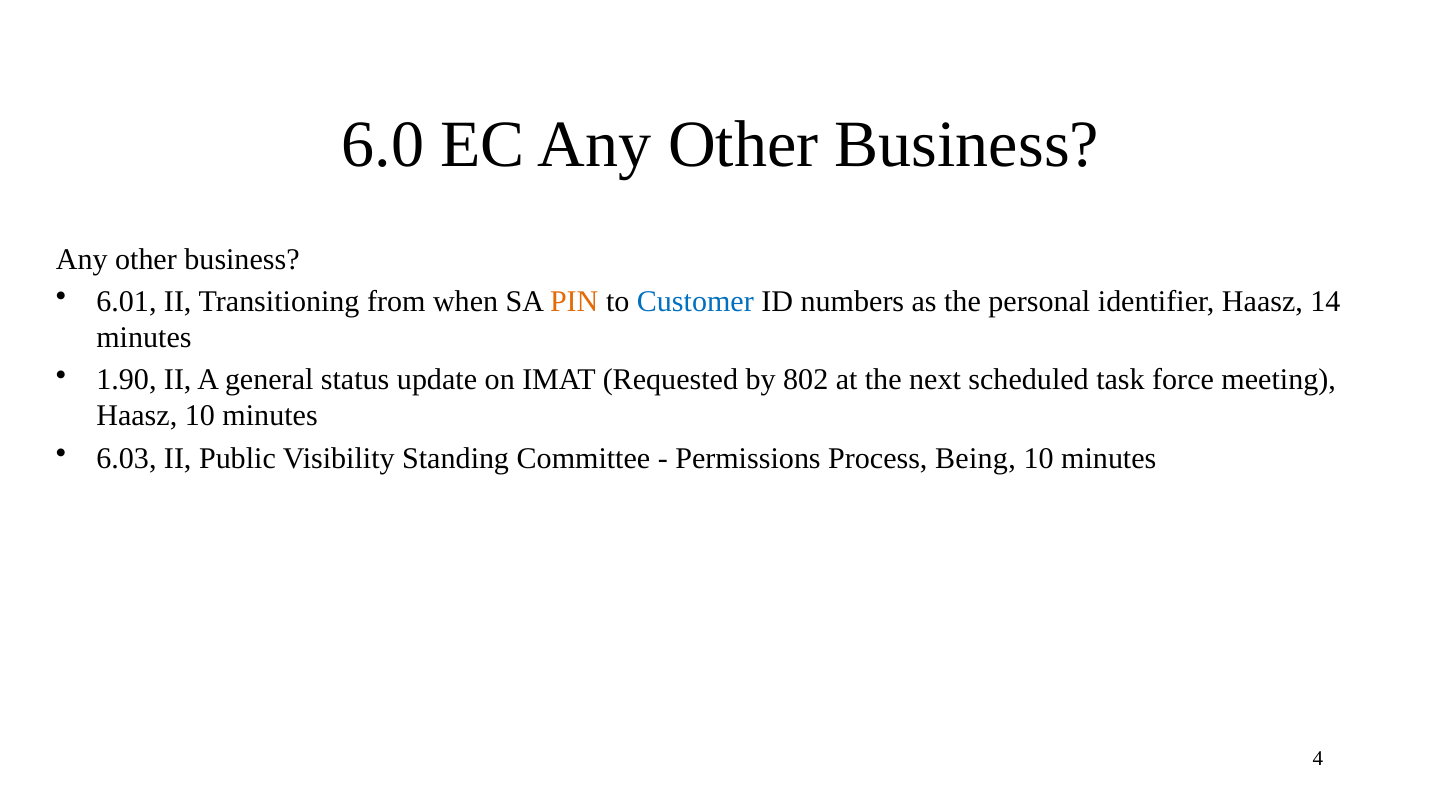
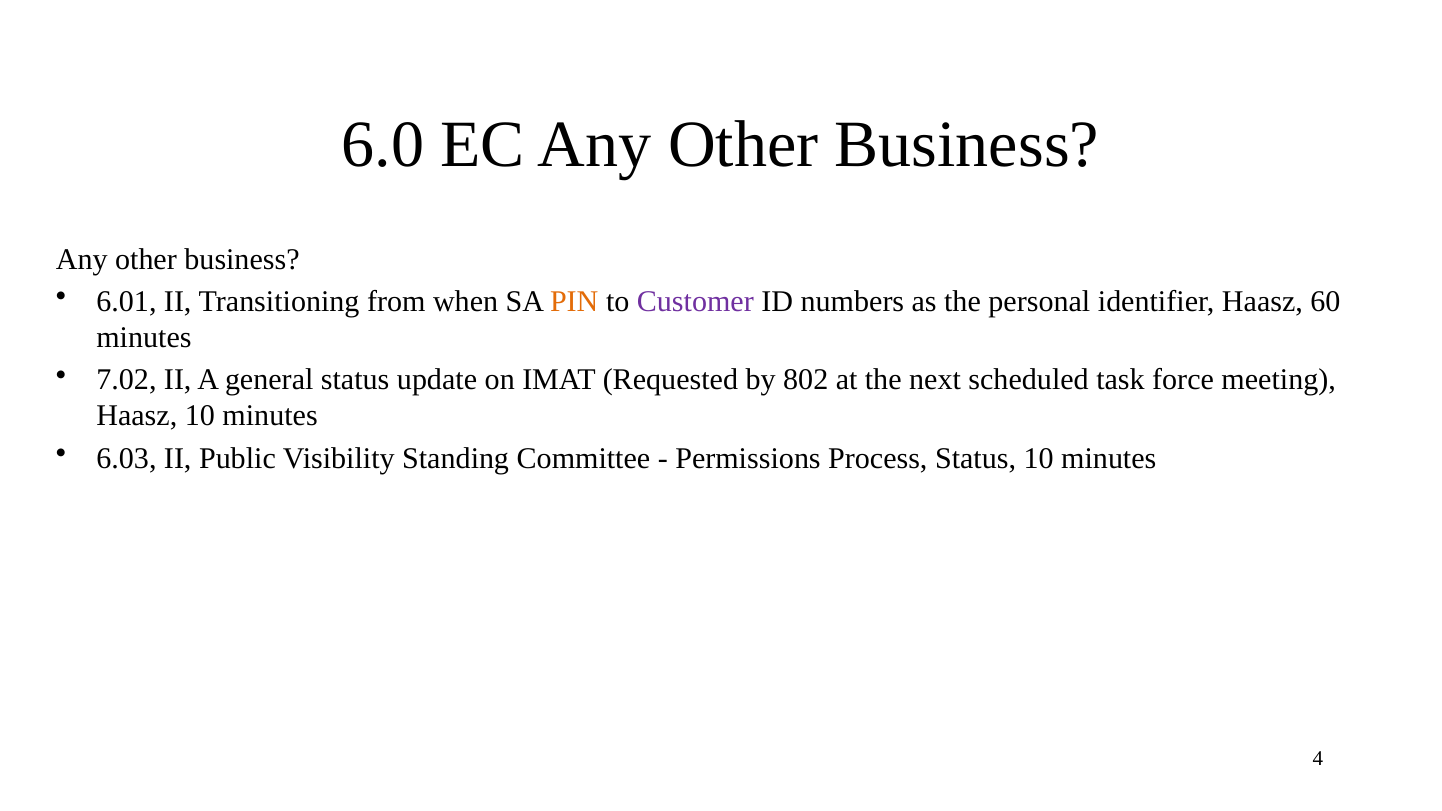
Customer colour: blue -> purple
14: 14 -> 60
1.90: 1.90 -> 7.02
Process Being: Being -> Status
